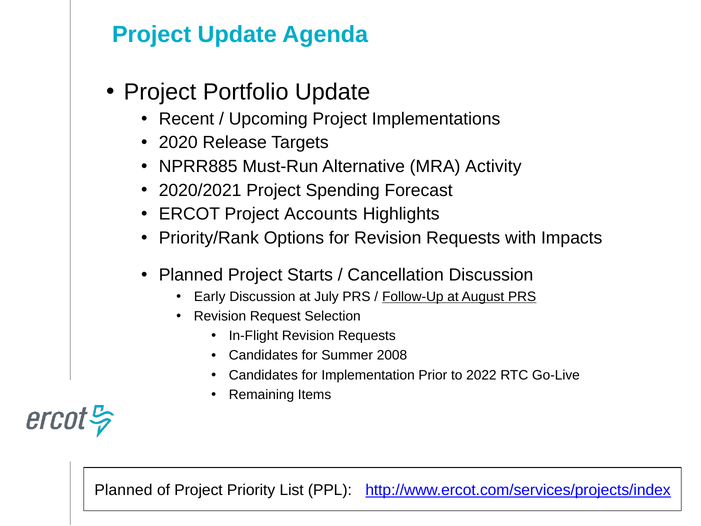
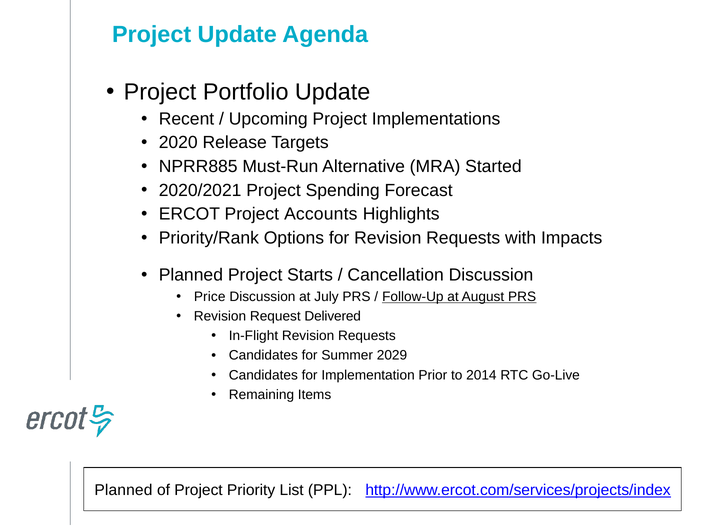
Activity: Activity -> Started
Early: Early -> Price
Selection: Selection -> Delivered
2008: 2008 -> 2029
2022: 2022 -> 2014
